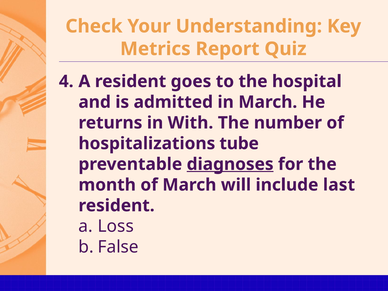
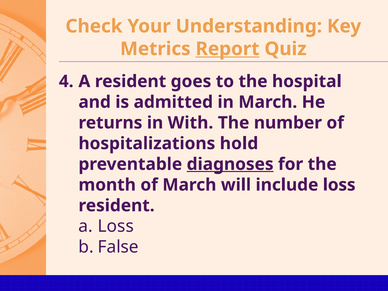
Report underline: none -> present
tube: tube -> hold
include last: last -> loss
